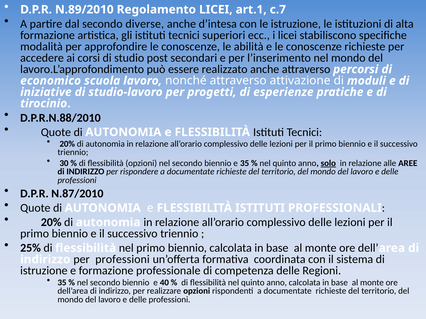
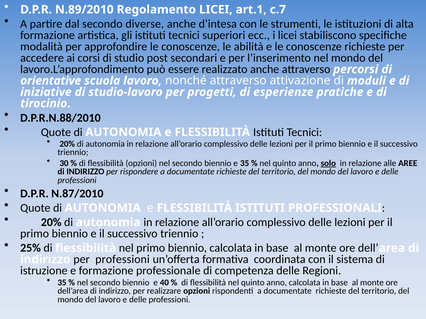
le istruzione: istruzione -> strumenti
economico: economico -> orientative
